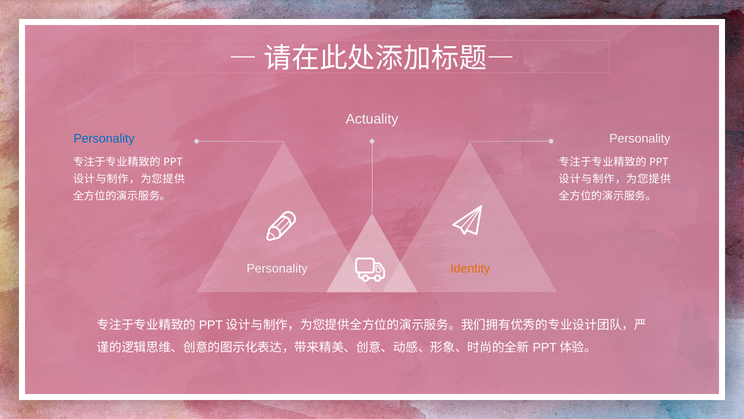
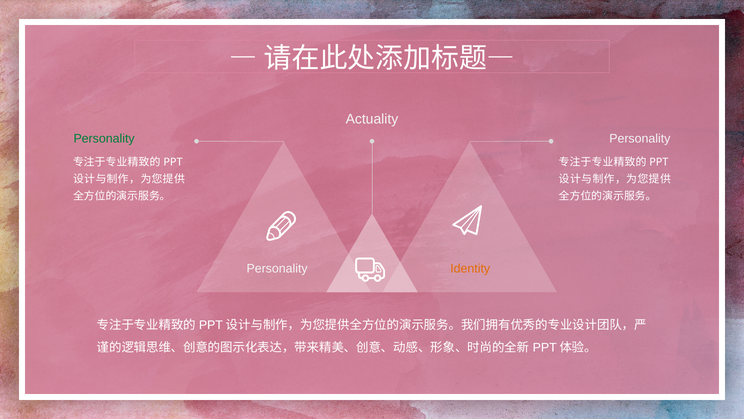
Personality at (104, 139) colour: blue -> green
